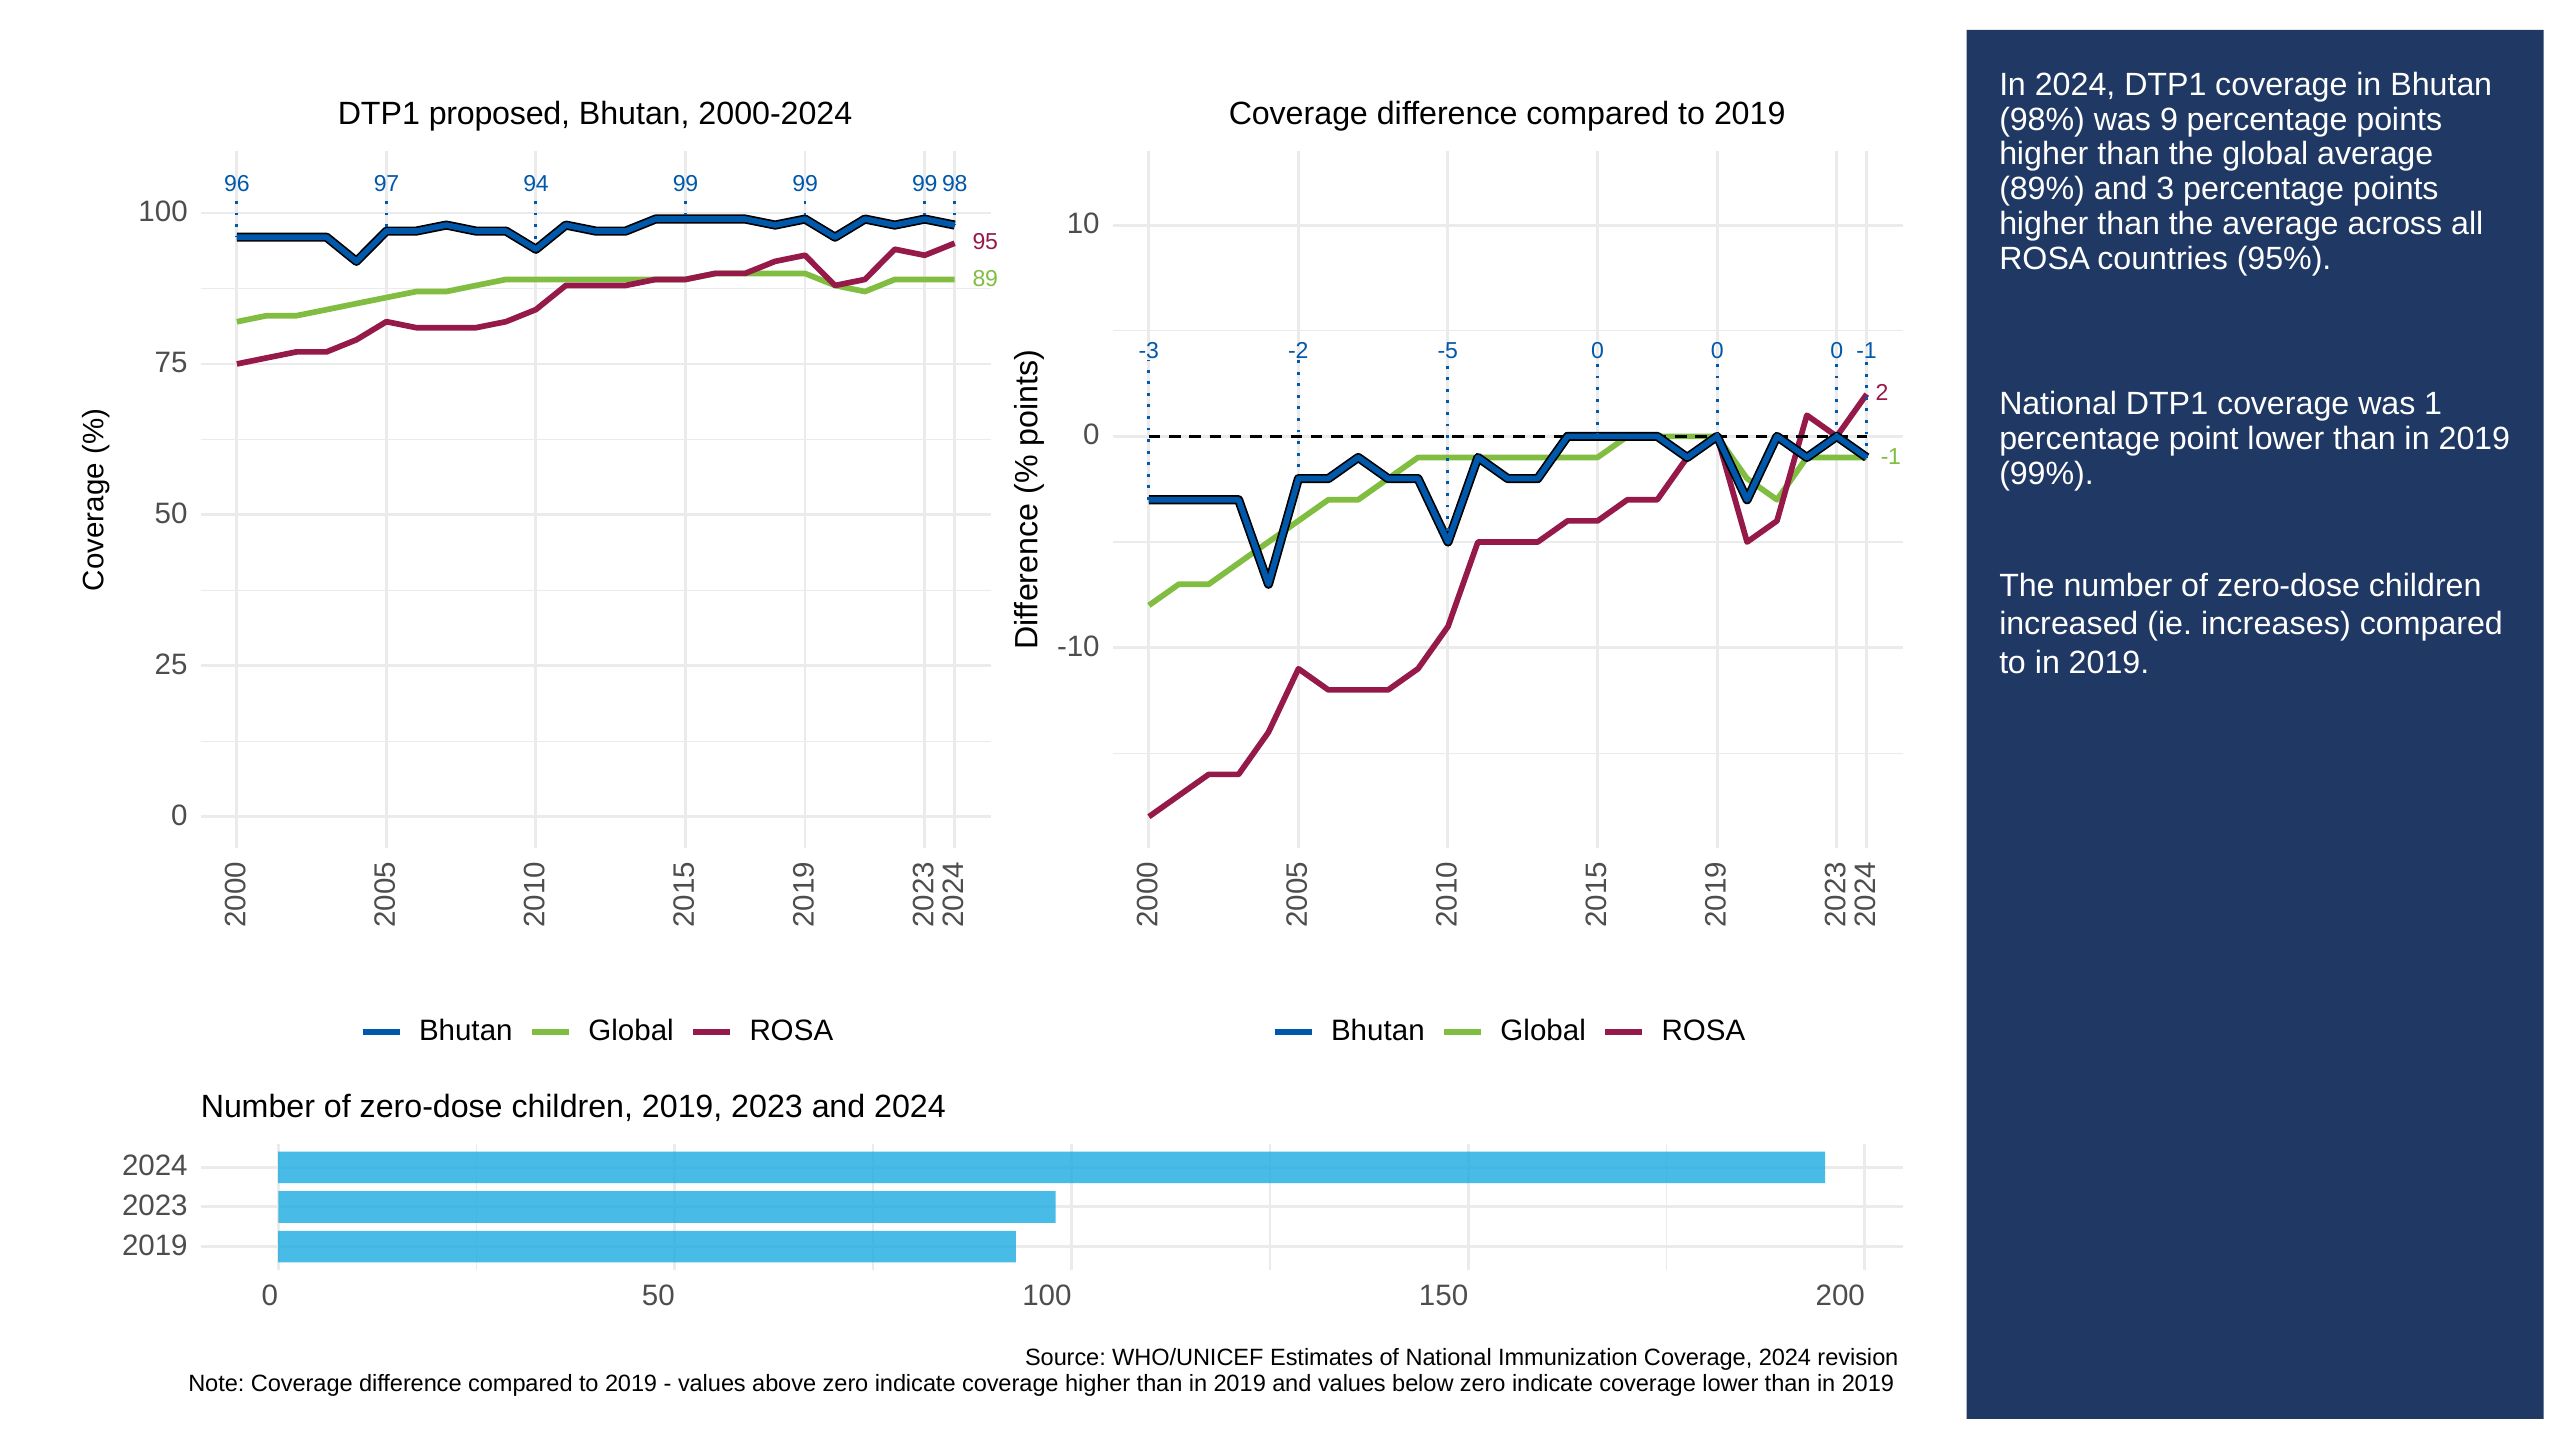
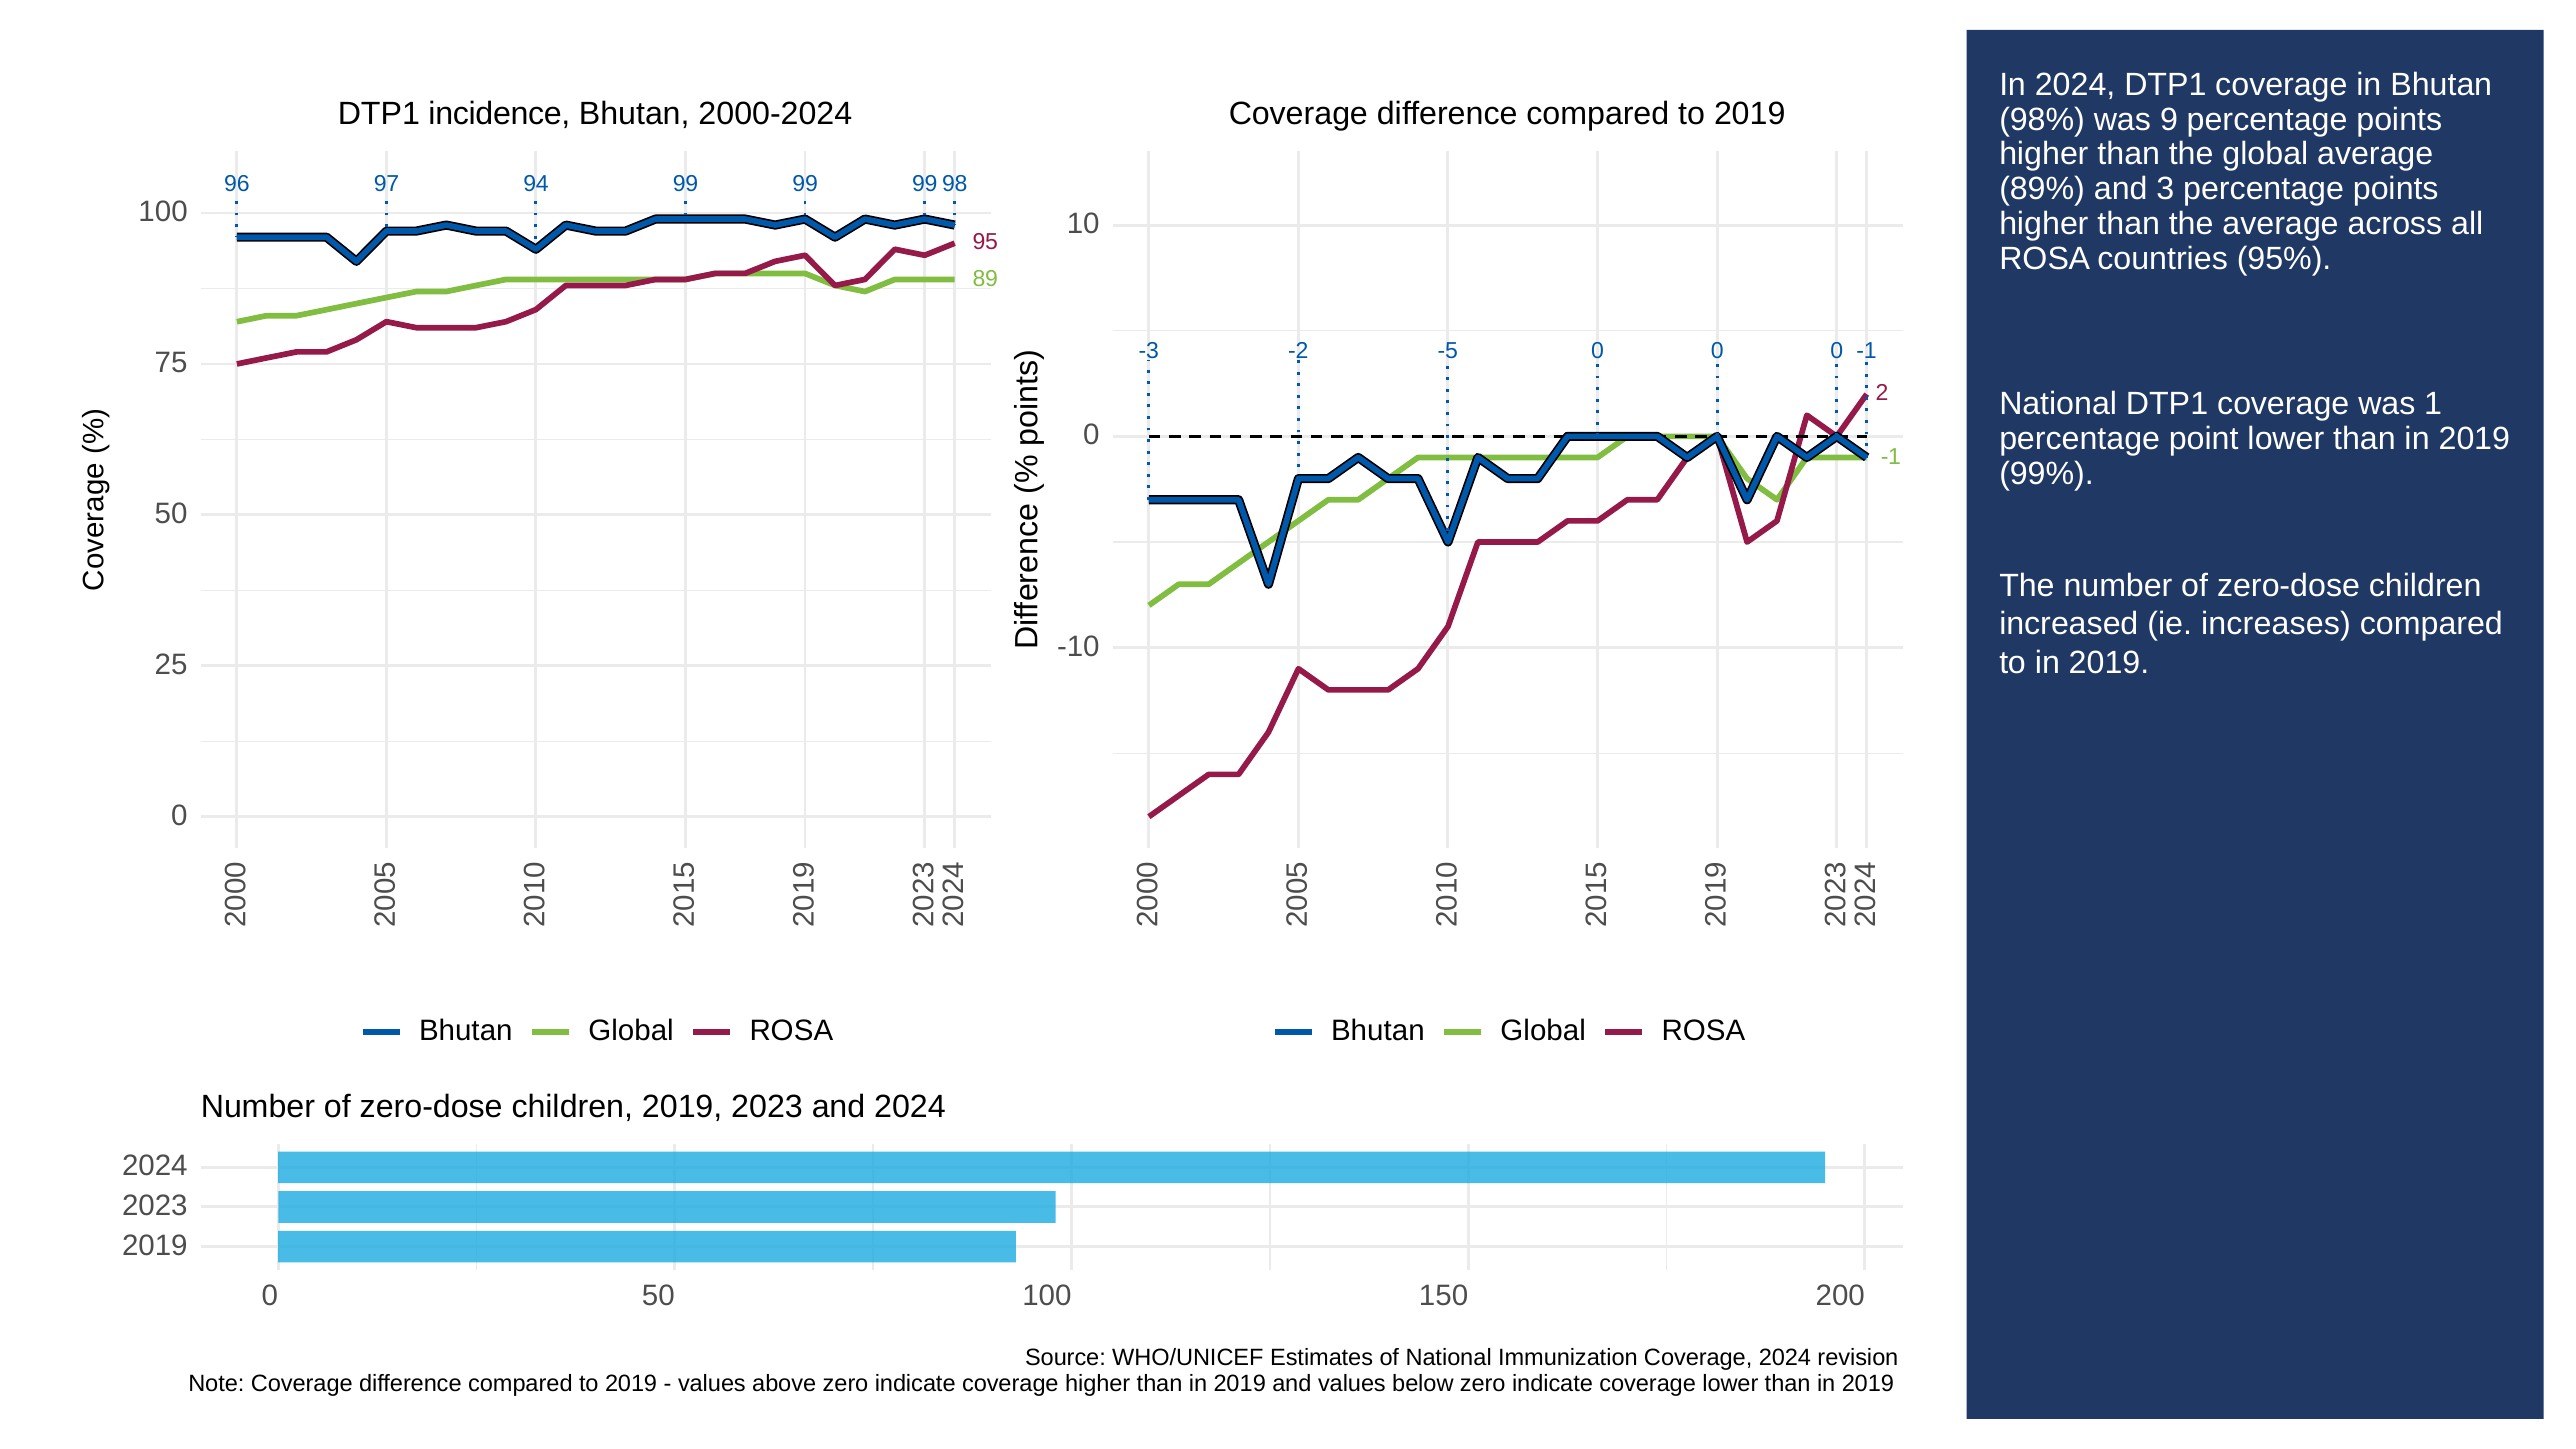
proposed: proposed -> incidence
